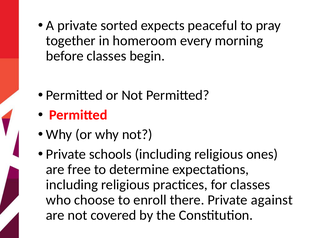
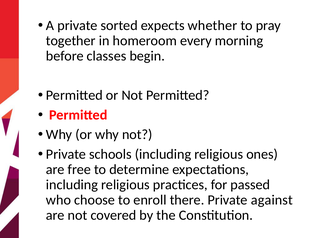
peaceful: peaceful -> whether
for classes: classes -> passed
